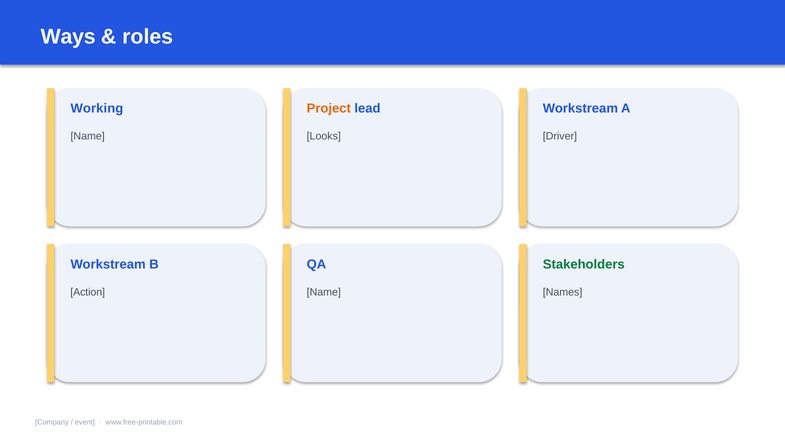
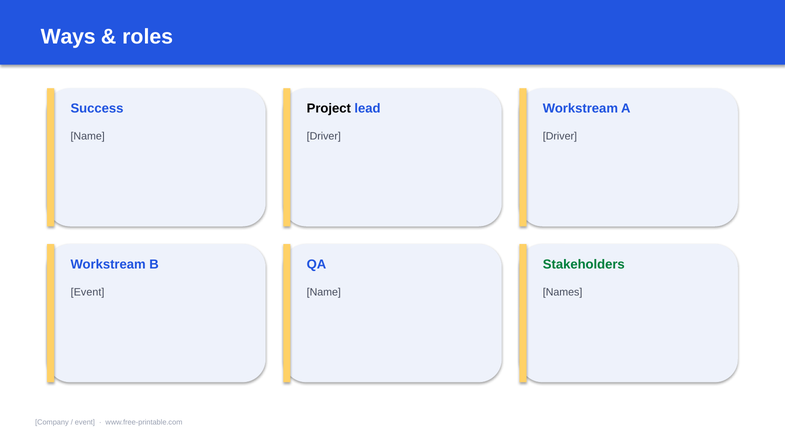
Working: Working -> Success
Project colour: orange -> black
Looks at (324, 137): Looks -> Driver
Action at (88, 293): Action -> Event
